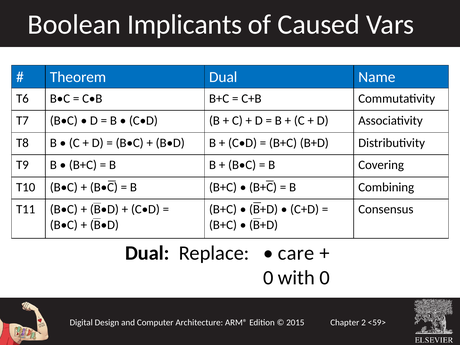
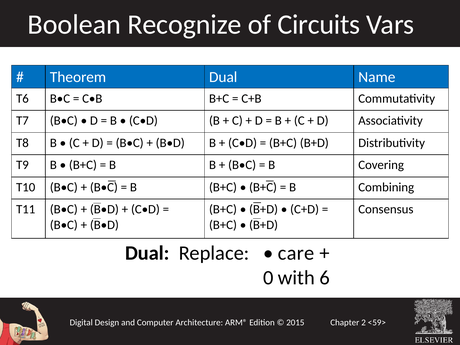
Implicants: Implicants -> Recognize
Caused: Caused -> Circuits
with 0: 0 -> 6
